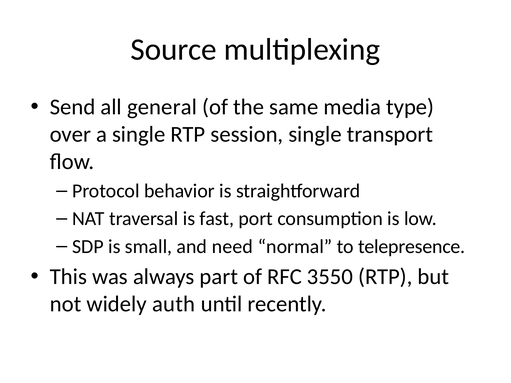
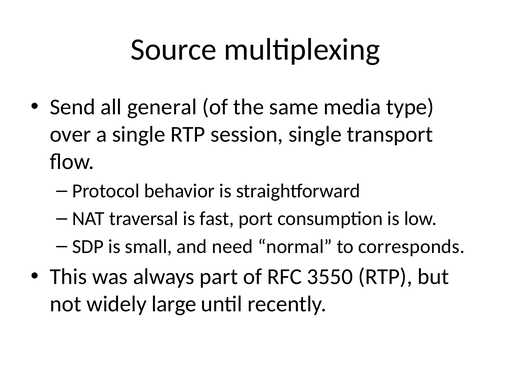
telepresence: telepresence -> corresponds
auth: auth -> large
